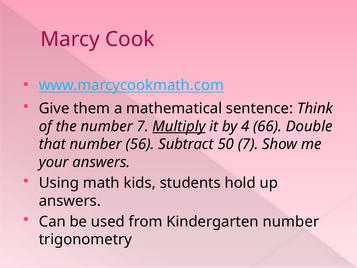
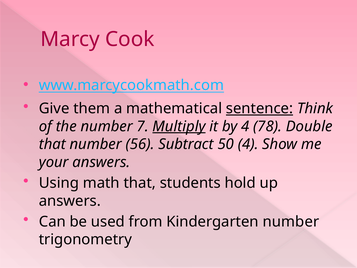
sentence underline: none -> present
66: 66 -> 78
50 7: 7 -> 4
math kids: kids -> that
